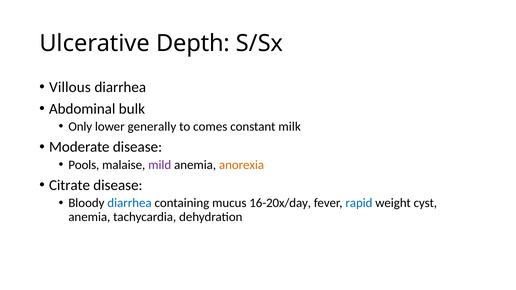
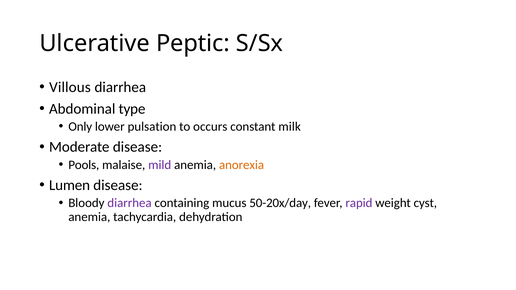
Depth: Depth -> Peptic
bulk: bulk -> type
generally: generally -> pulsation
comes: comes -> occurs
Citrate: Citrate -> Lumen
diarrhea at (130, 203) colour: blue -> purple
16-20x/day: 16-20x/day -> 50-20x/day
rapid colour: blue -> purple
